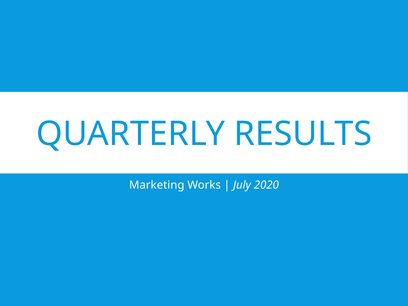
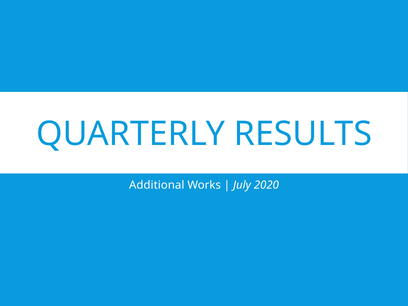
Marketing: Marketing -> Additional
